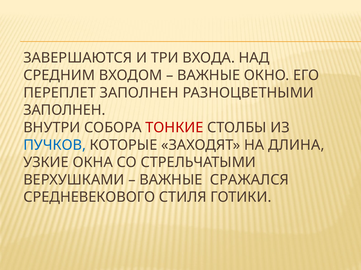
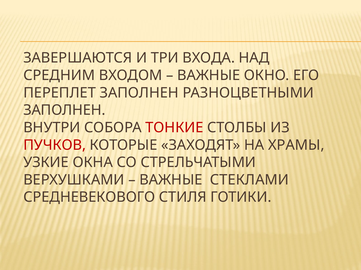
ПУЧКОВ colour: blue -> red
ДЛИНА: ДЛИНА -> ХРАМЫ
СРАЖАЛСЯ: СРАЖАЛСЯ -> СТЕКЛАМИ
